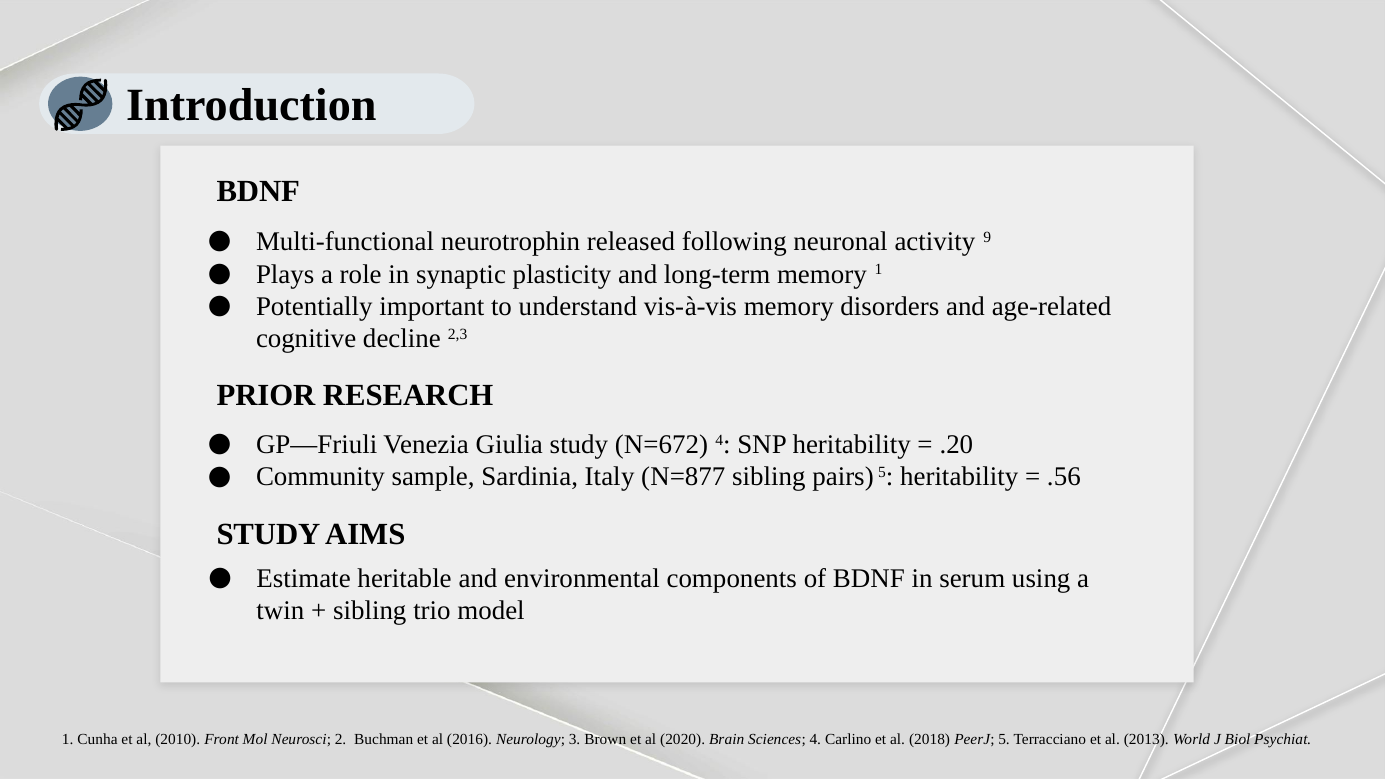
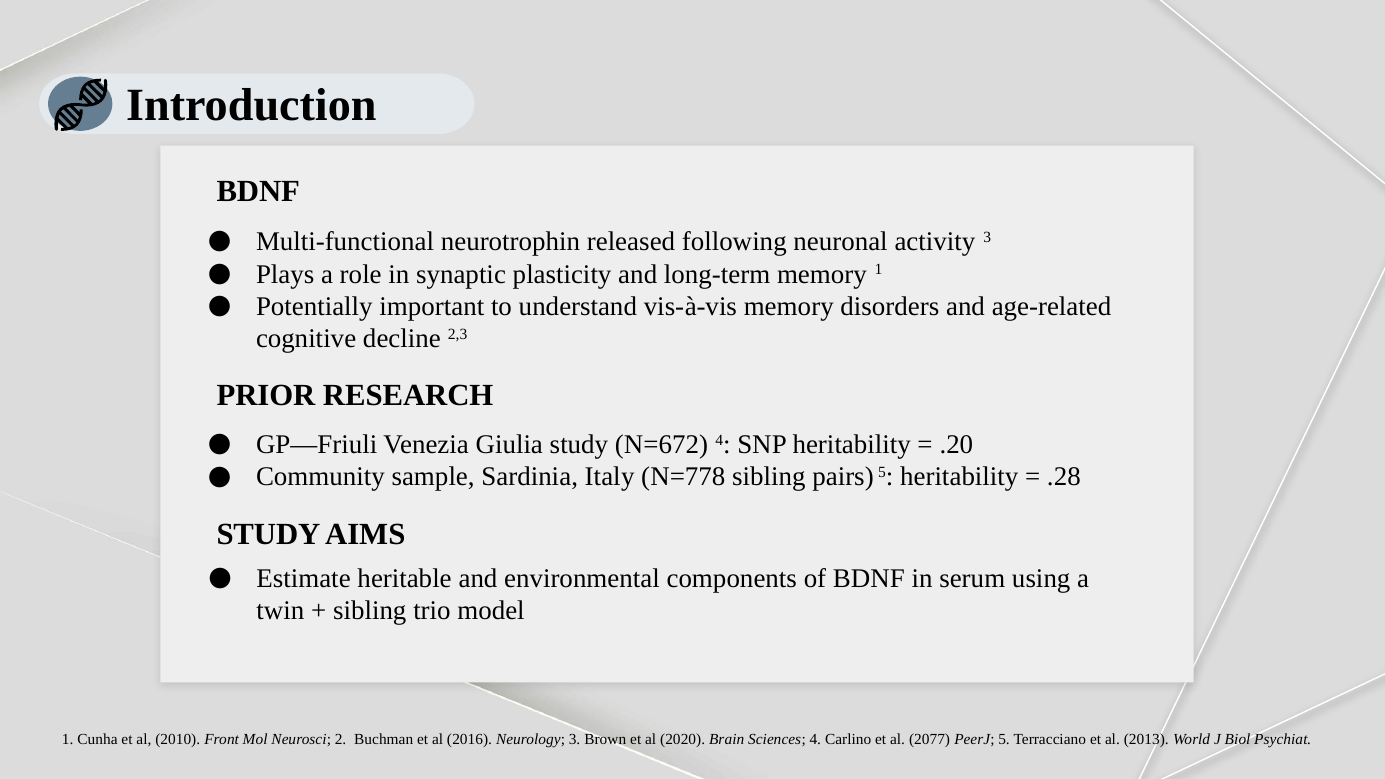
activity 9: 9 -> 3
N=877: N=877 -> N=778
.56: .56 -> .28
2018: 2018 -> 2077
